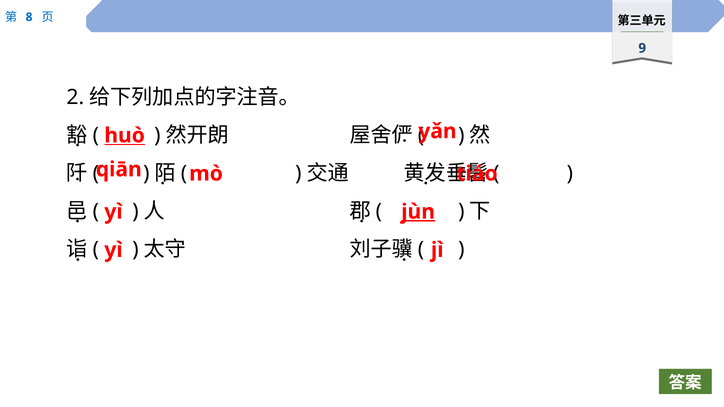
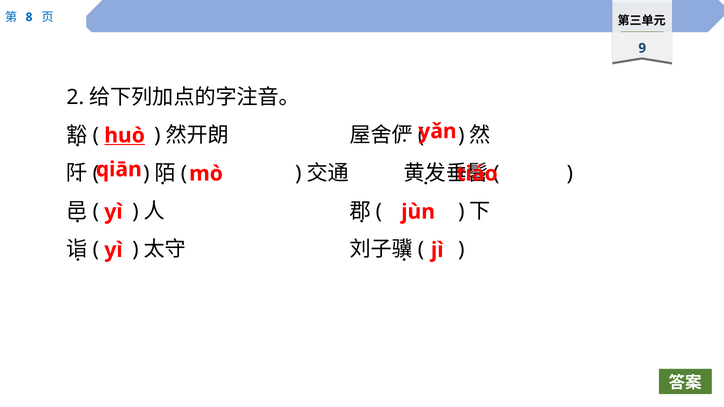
jùn underline: present -> none
